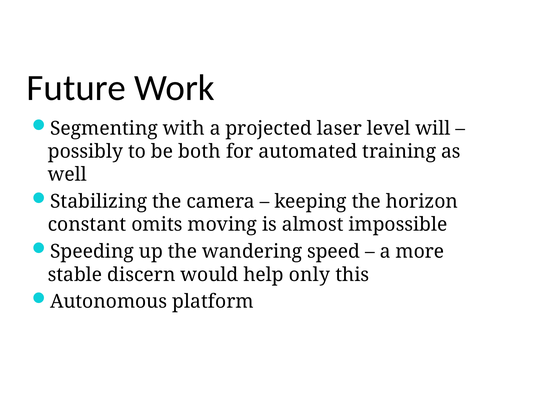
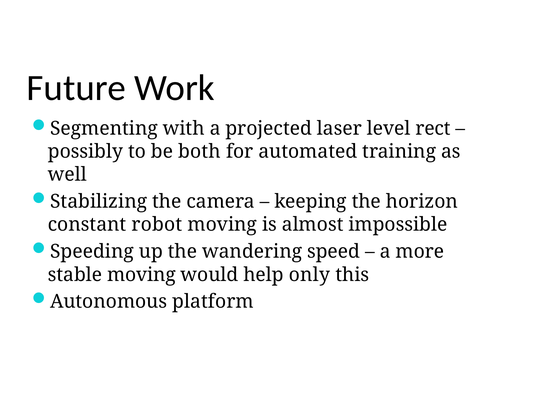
will: will -> rect
omits: omits -> robot
stable discern: discern -> moving
